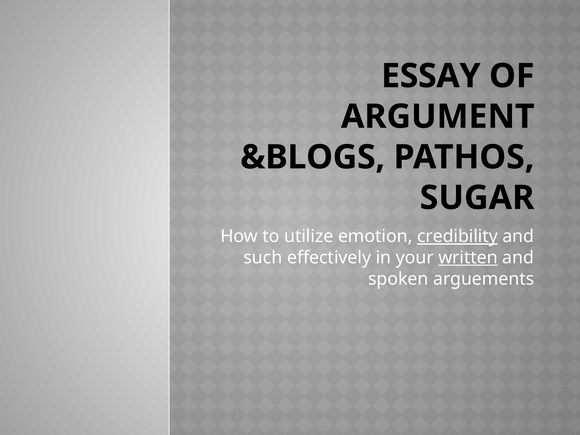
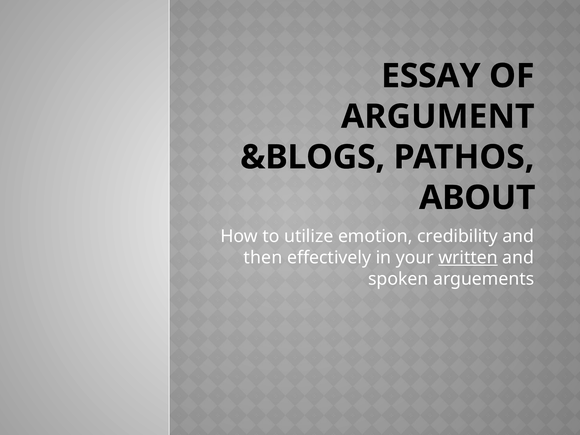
SUGAR: SUGAR -> ABOUT
credibility underline: present -> none
such: such -> then
